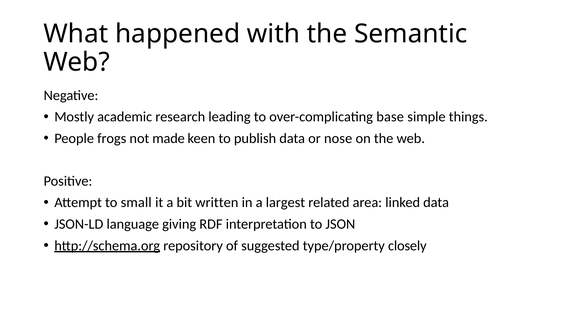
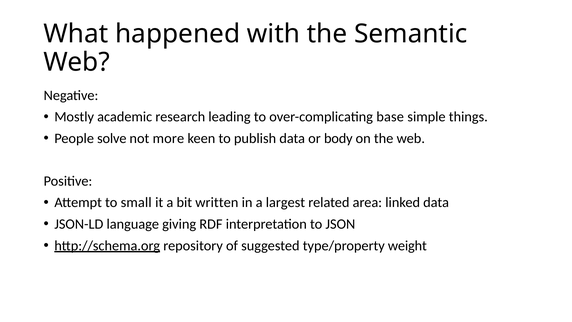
frogs: frogs -> solve
made: made -> more
nose: nose -> body
closely: closely -> weight
